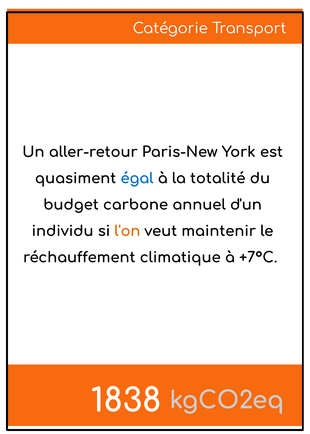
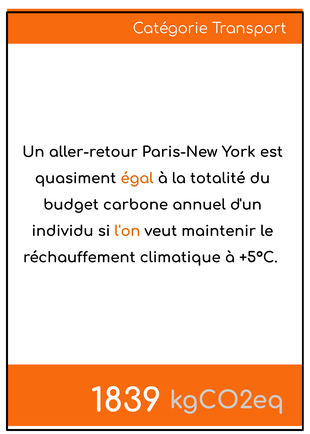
égal colour: blue -> orange
+7°C: +7°C -> +5°C
1838: 1838 -> 1839
